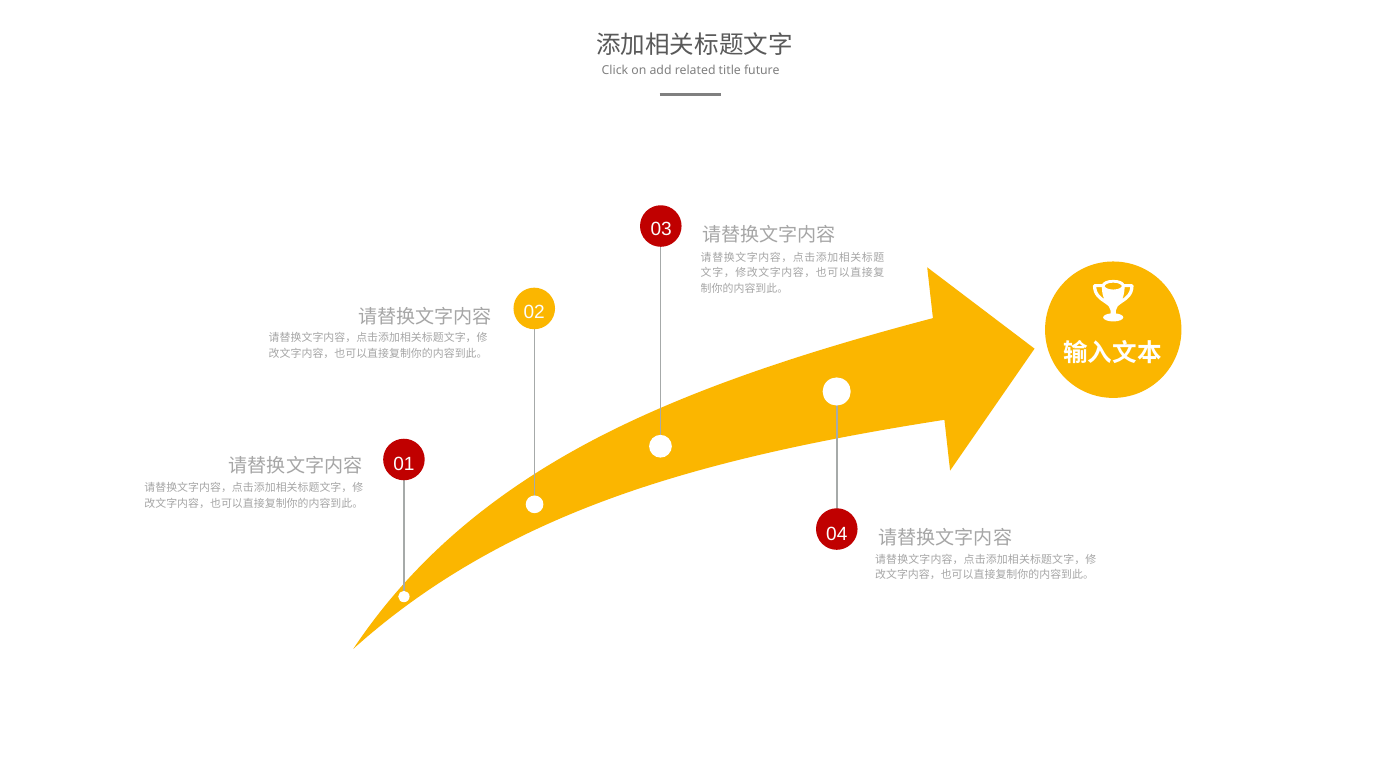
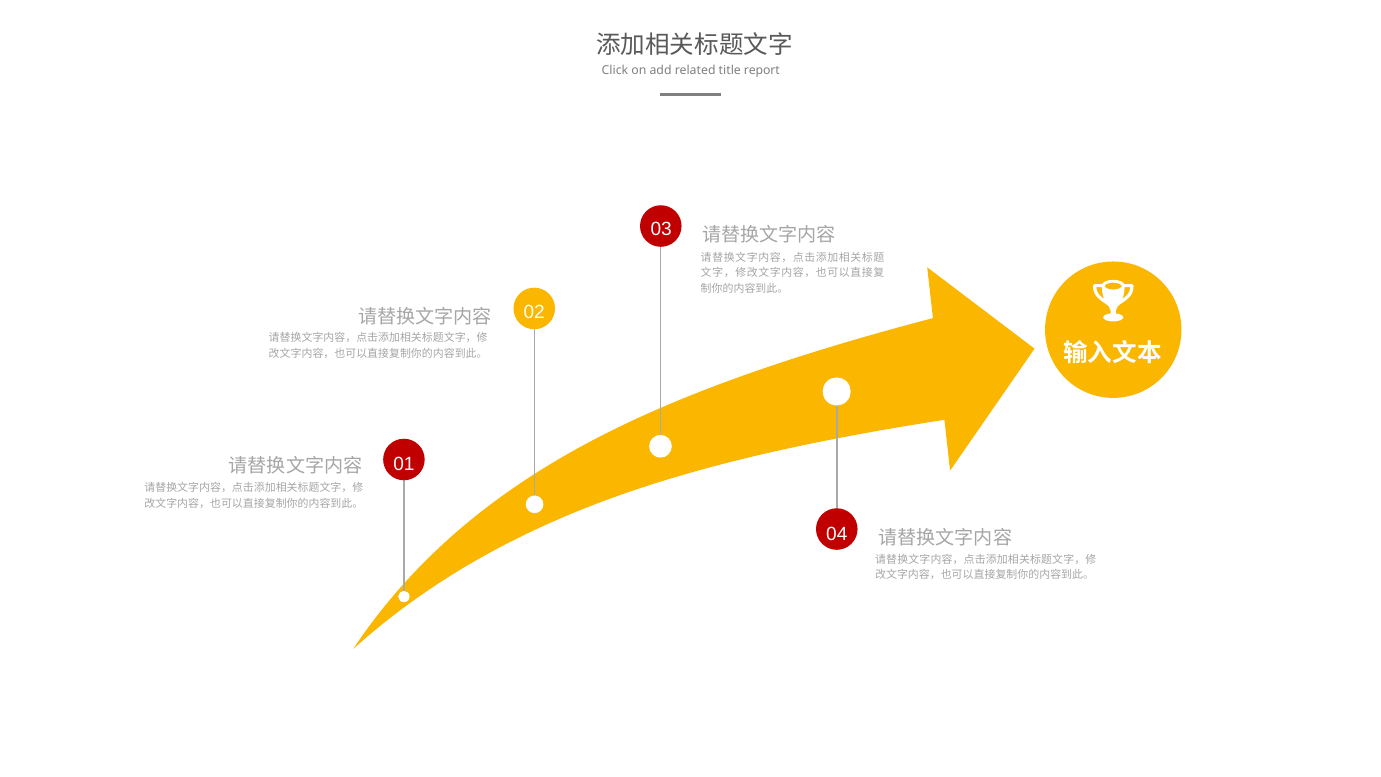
future: future -> report
